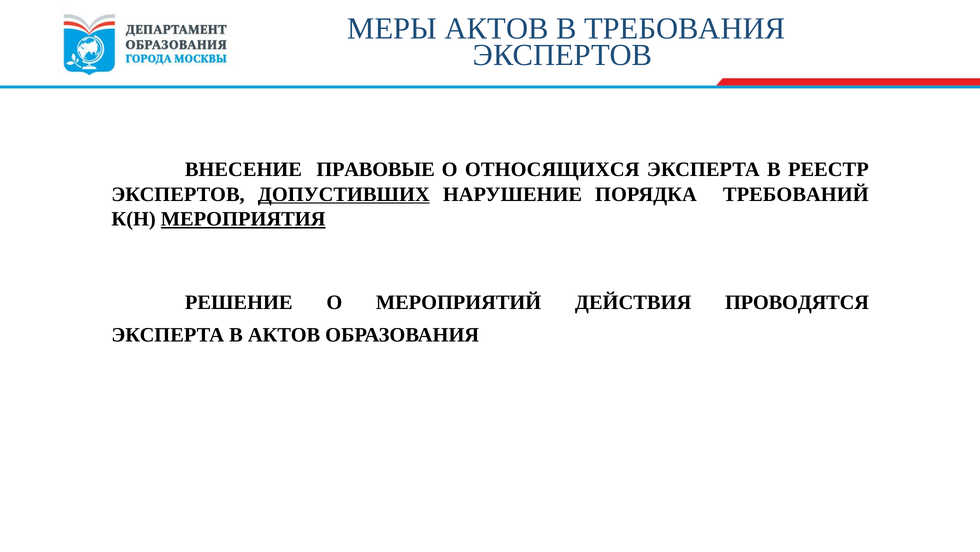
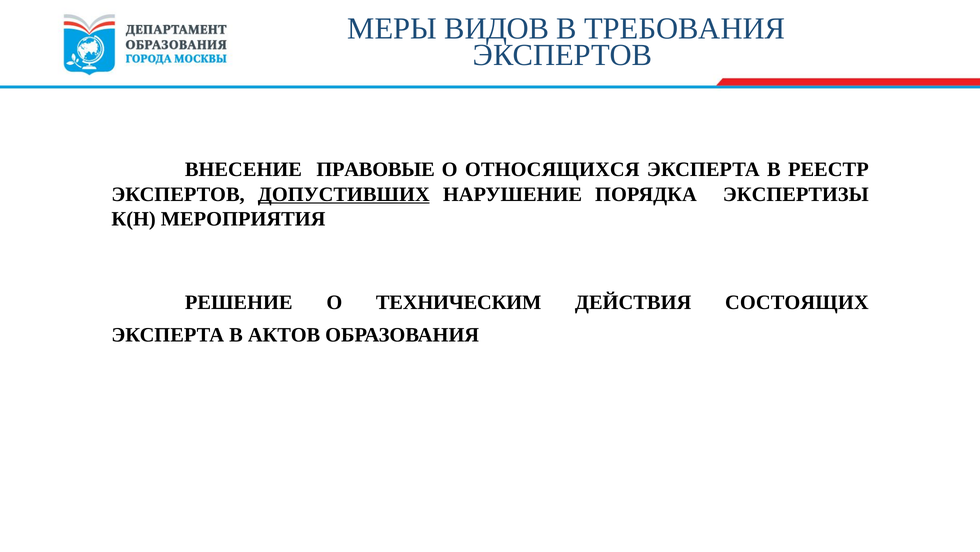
МЕРЫ АКТОВ: АКТОВ -> ВИДОВ
ТРЕБОВАНИЙ: ТРЕБОВАНИЙ -> ЭКСПЕРТИЗЫ
МЕРОПРИЯТИЯ underline: present -> none
МЕРОПРИЯТИЙ: МЕРОПРИЯТИЙ -> ТЕХНИЧЕСКИМ
ПРОВОДЯТСЯ: ПРОВОДЯТСЯ -> СОСТОЯЩИХ
